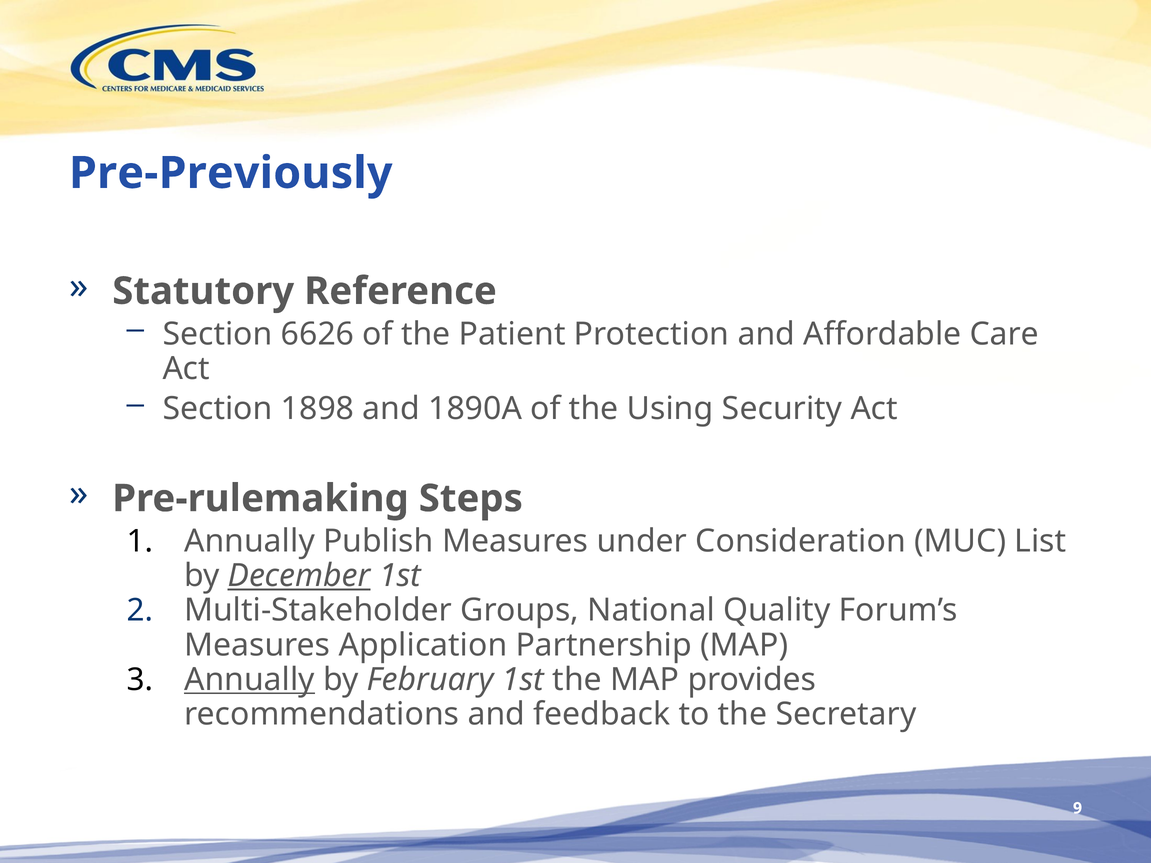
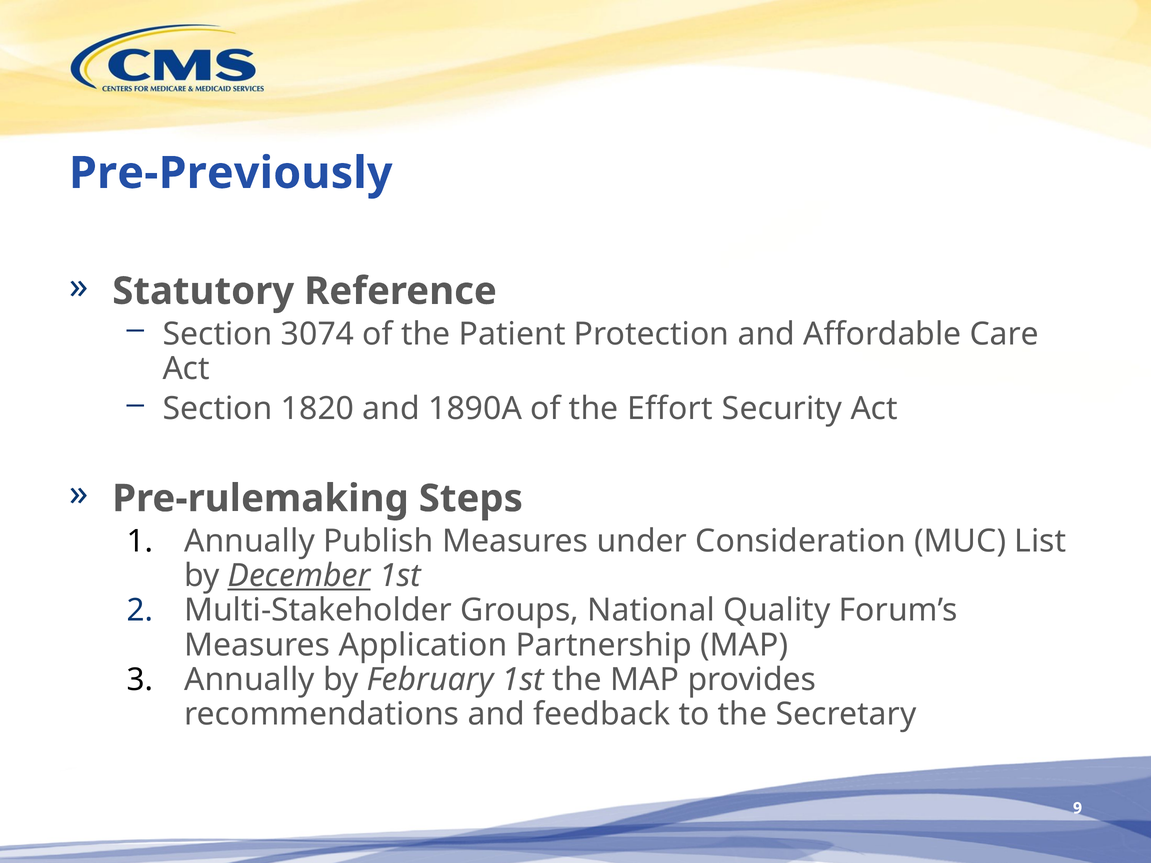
6626: 6626 -> 3074
1898: 1898 -> 1820
Using: Using -> Effort
Annually at (249, 680) underline: present -> none
